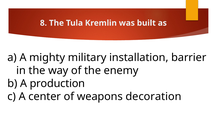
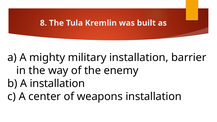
A production: production -> installation
weapons decoration: decoration -> installation
